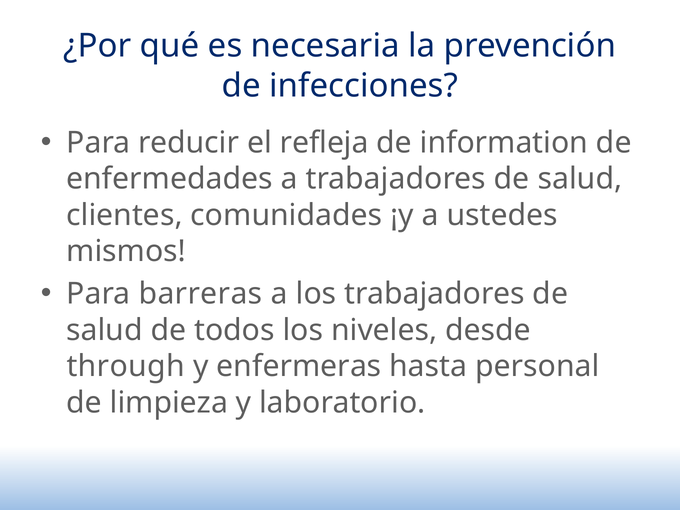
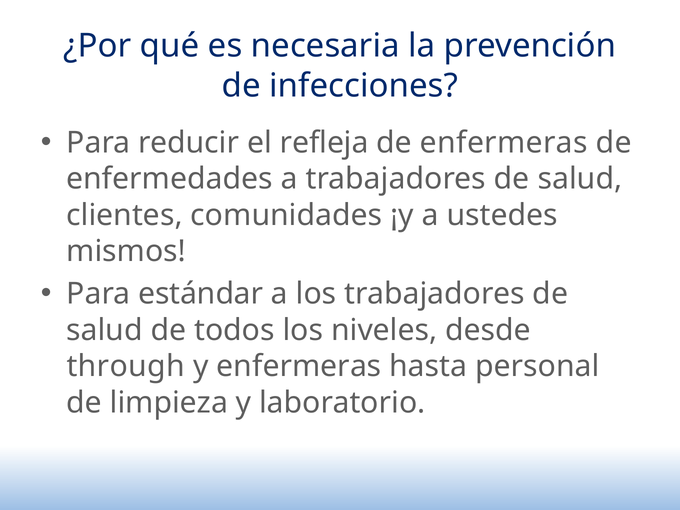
de information: information -> enfermeras
barreras: barreras -> estándar
